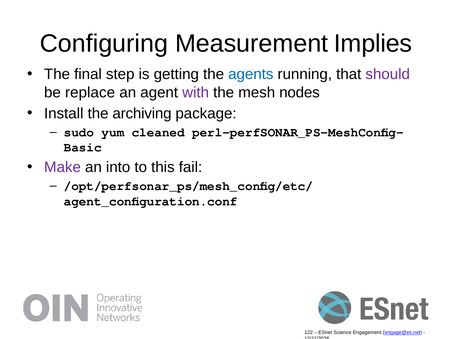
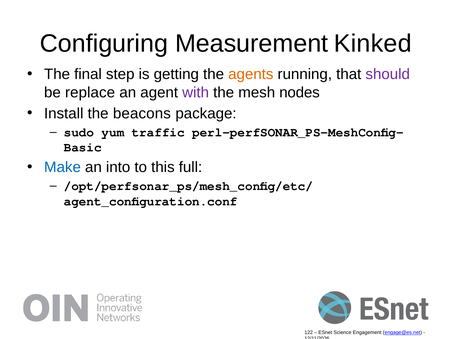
Implies: Implies -> Kinked
agents colour: blue -> orange
archiving: archiving -> beacons
cleaned: cleaned -> traffic
Make colour: purple -> blue
fail: fail -> full
